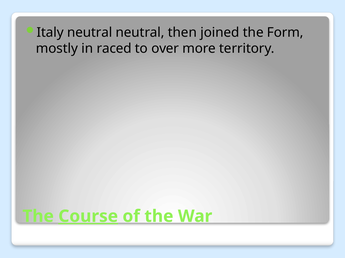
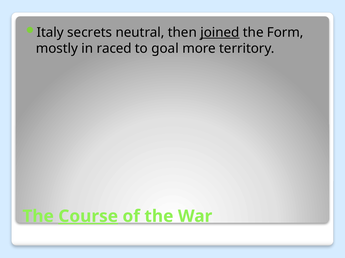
Italy neutral: neutral -> secrets
joined underline: none -> present
over: over -> goal
